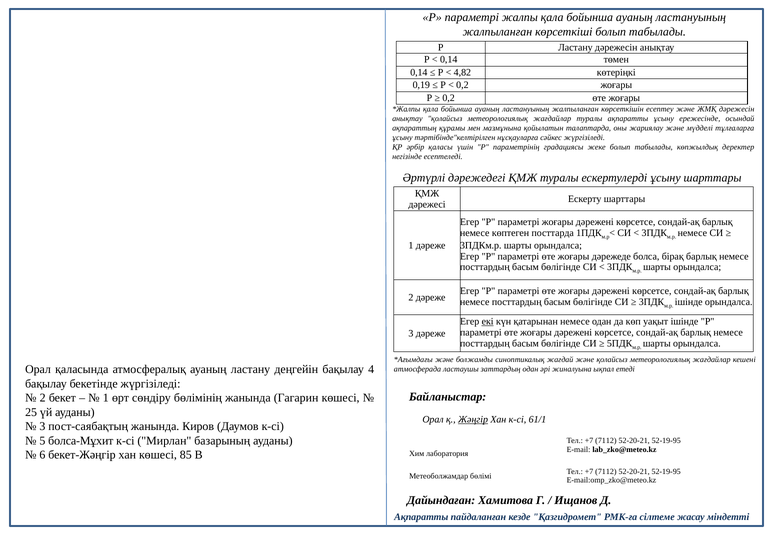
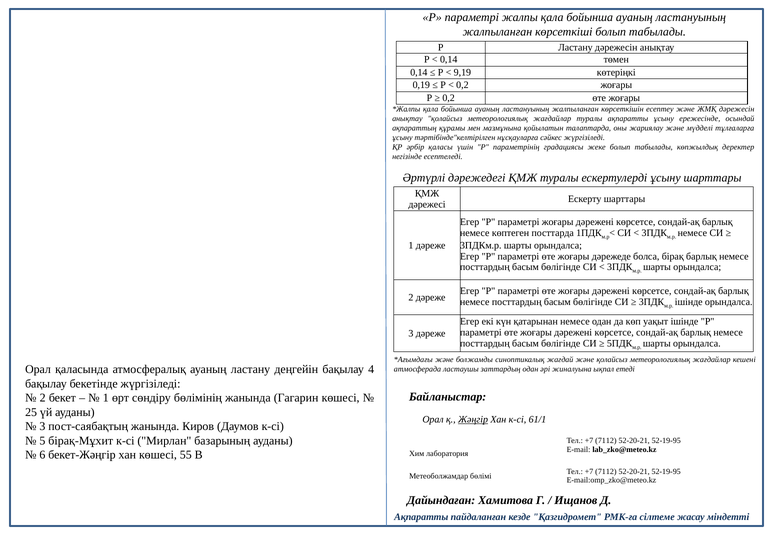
4,82: 4,82 -> 9,19
екі underline: present -> none
болса-Мұхит: болса-Мұхит -> бірақ-Мұхит
85: 85 -> 55
